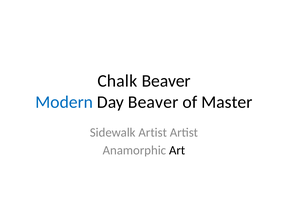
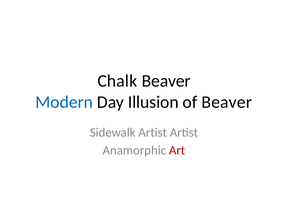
Day Beaver: Beaver -> Illusion
of Master: Master -> Beaver
Art colour: black -> red
